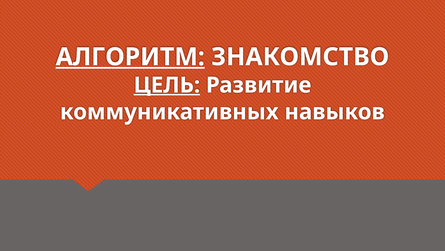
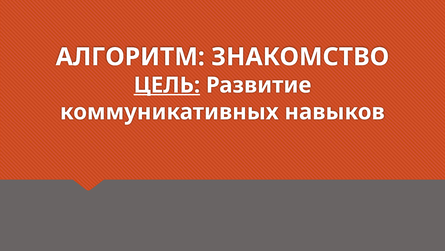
АЛГОРИТМ underline: present -> none
